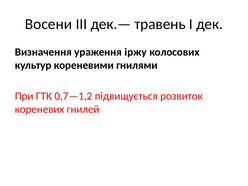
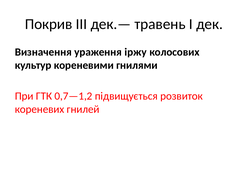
Восени: Восени -> Покрив
